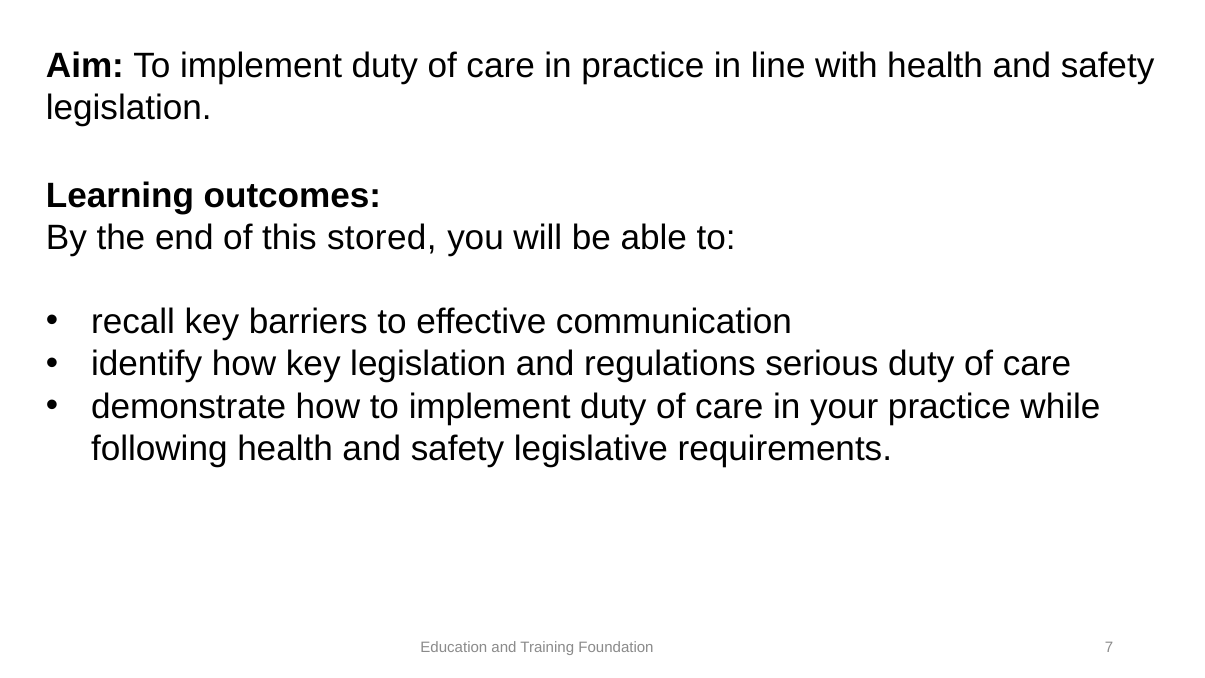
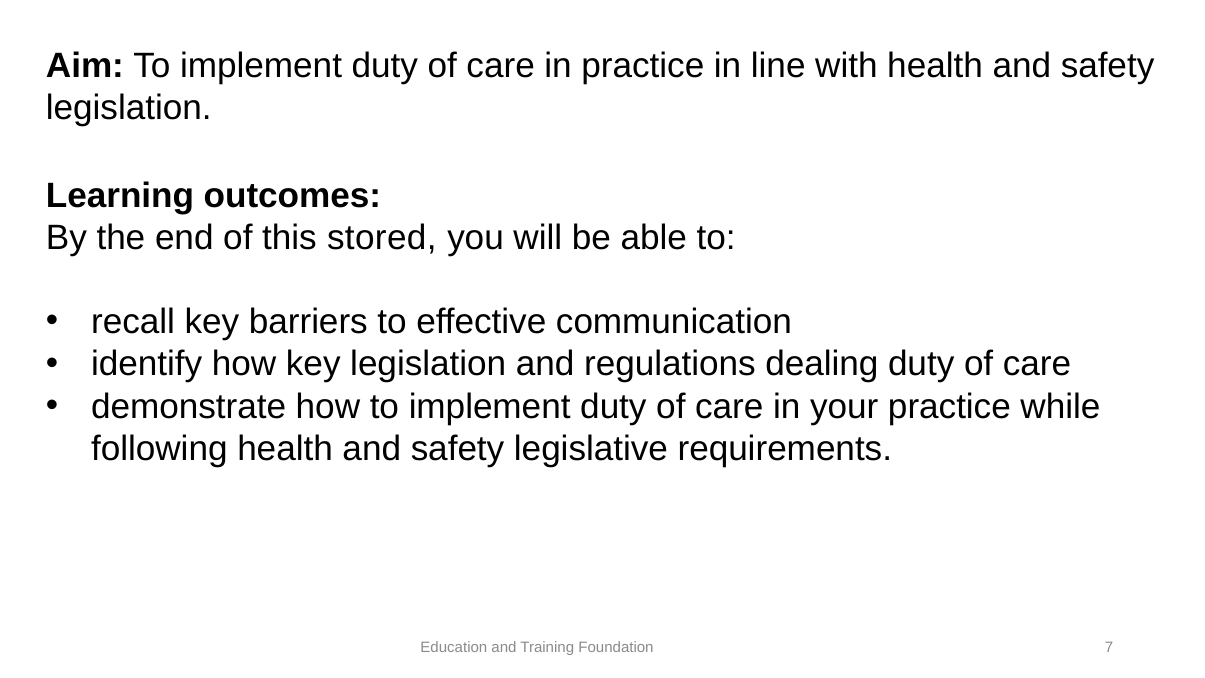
serious: serious -> dealing
